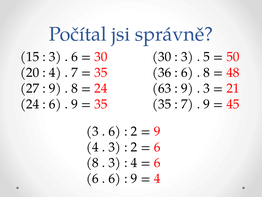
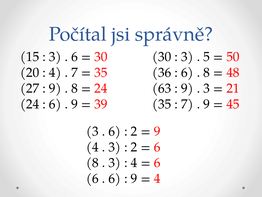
35 at (101, 104): 35 -> 39
